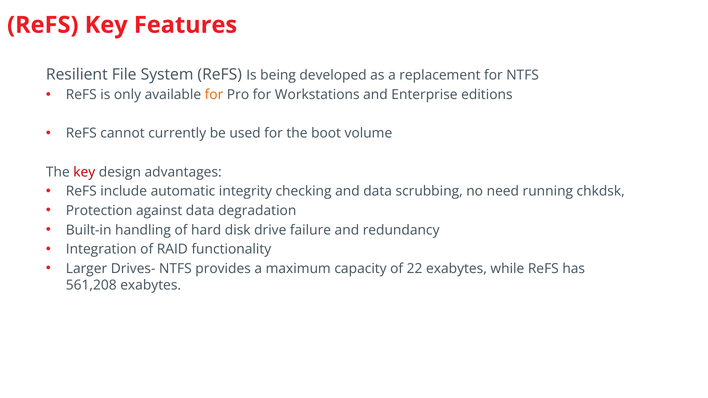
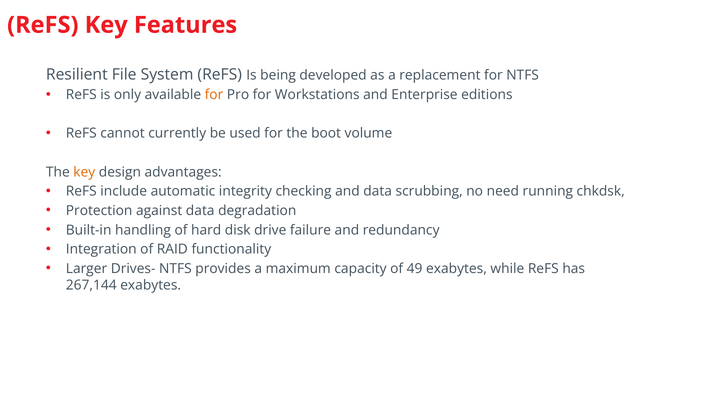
key at (84, 172) colour: red -> orange
22: 22 -> 49
561,208: 561,208 -> 267,144
